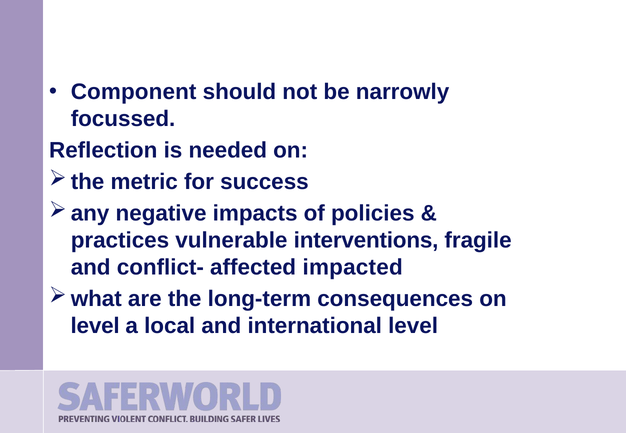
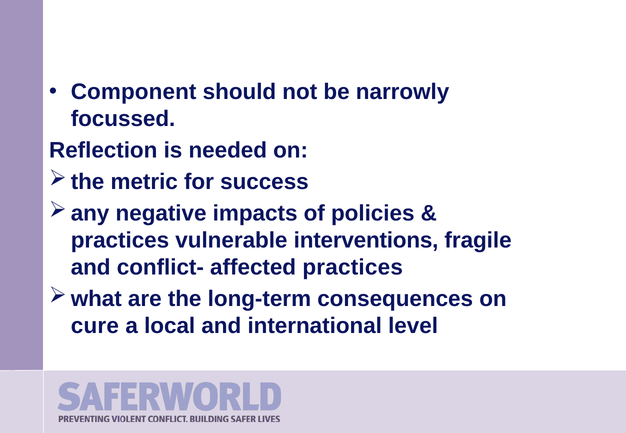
affected impacted: impacted -> practices
level at (95, 326): level -> cure
